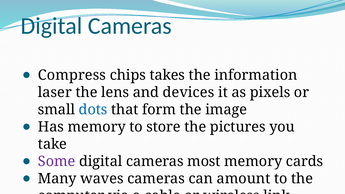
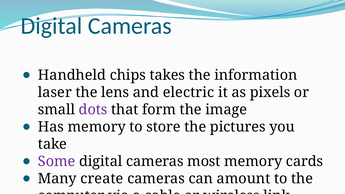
Compress: Compress -> Handheld
devices: devices -> electric
dots colour: blue -> purple
waves: waves -> create
